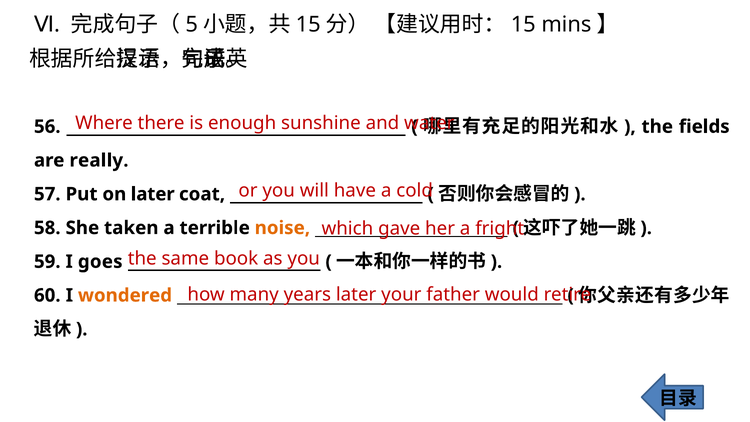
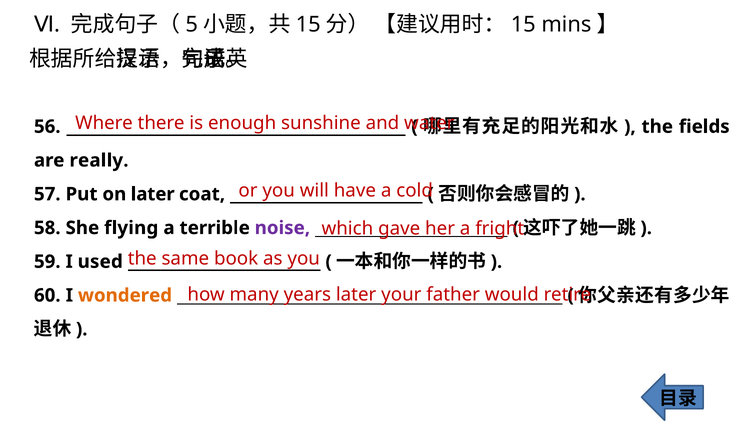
taken: taken -> flying
noise colour: orange -> purple
goes: goes -> used
